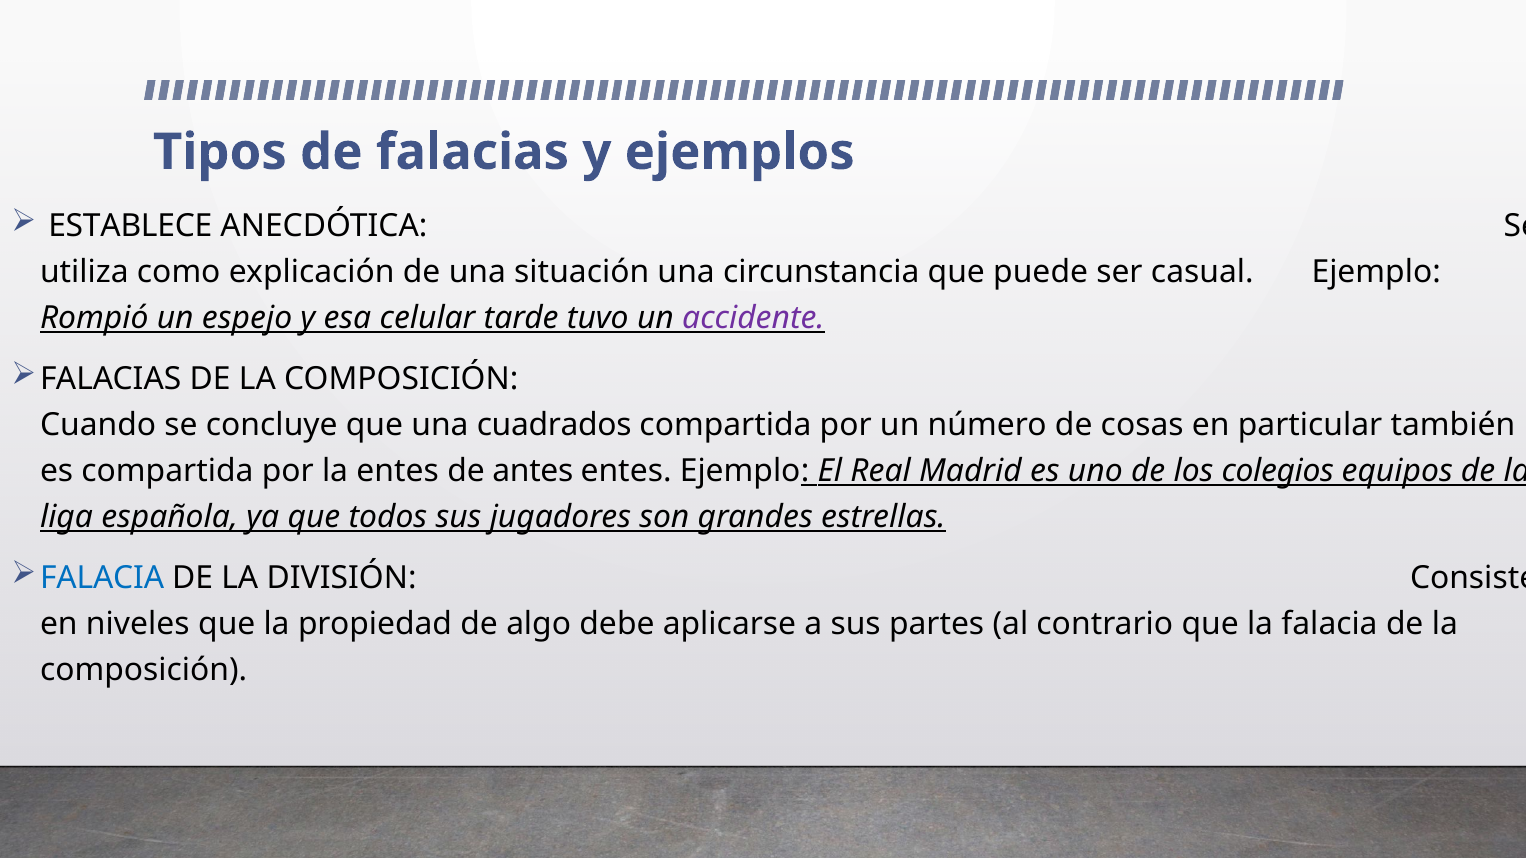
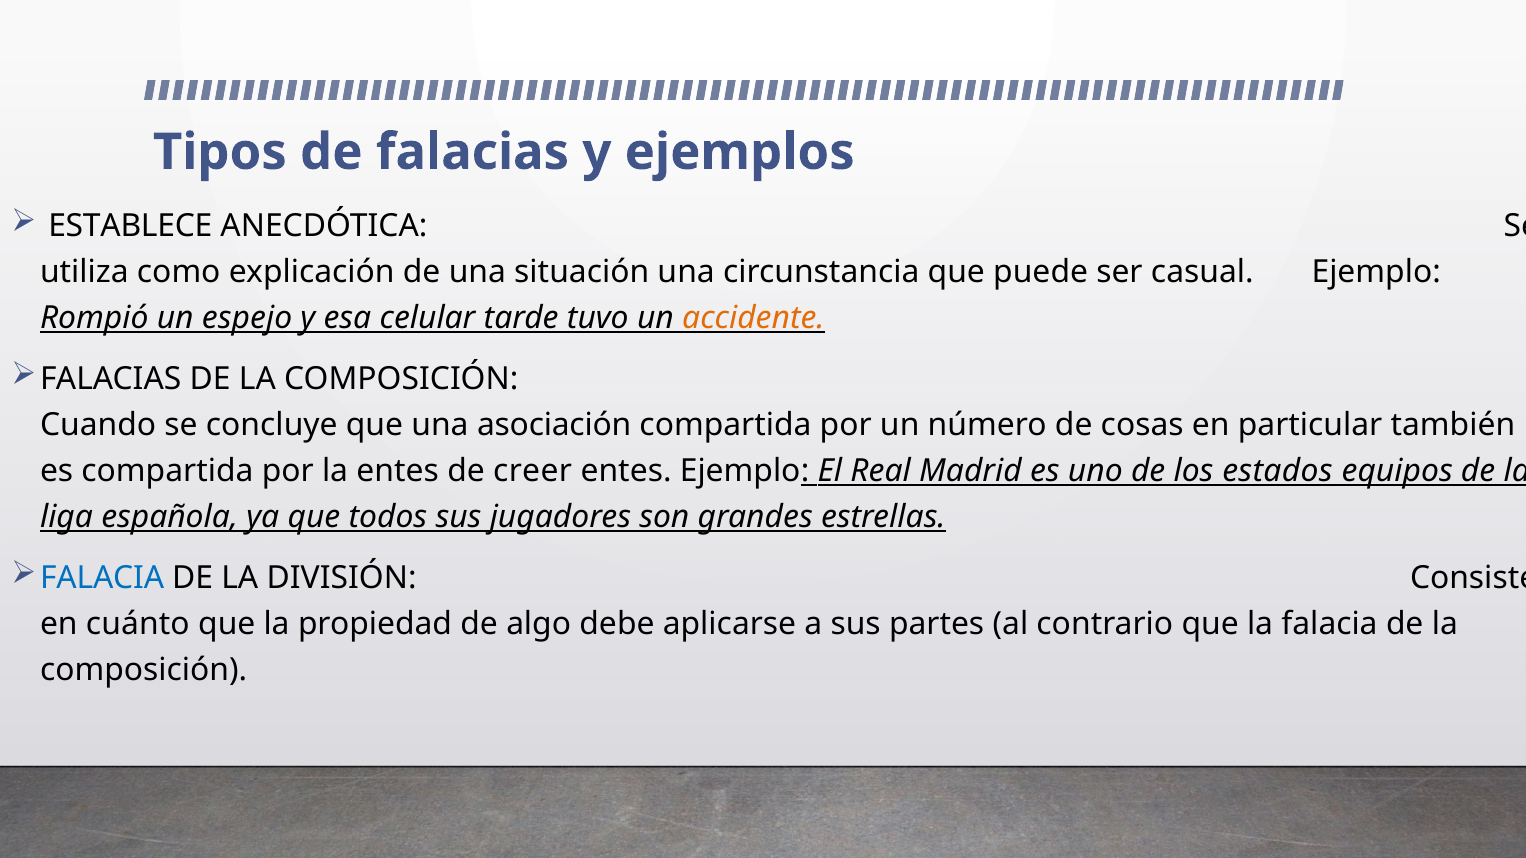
accidente colour: purple -> orange
cuadrados: cuadrados -> asociación
antes: antes -> creer
colegios: colegios -> estados
niveles: niveles -> cuánto
